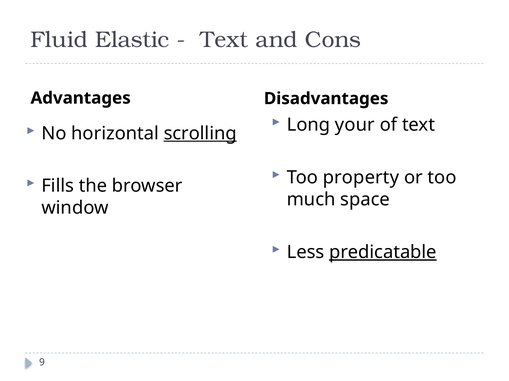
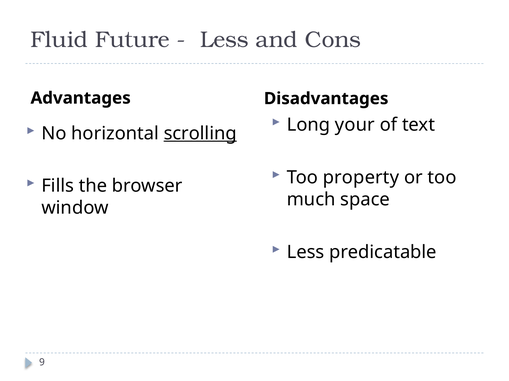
Elastic: Elastic -> Future
Text at (224, 40): Text -> Less
predicatable underline: present -> none
